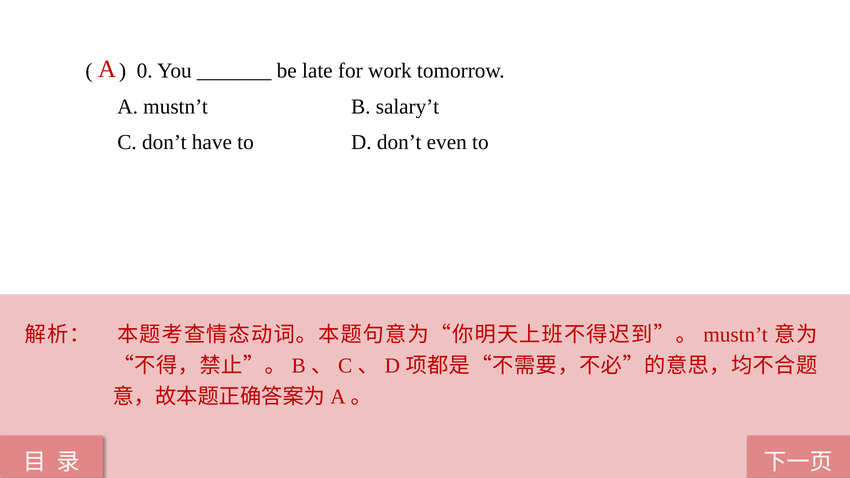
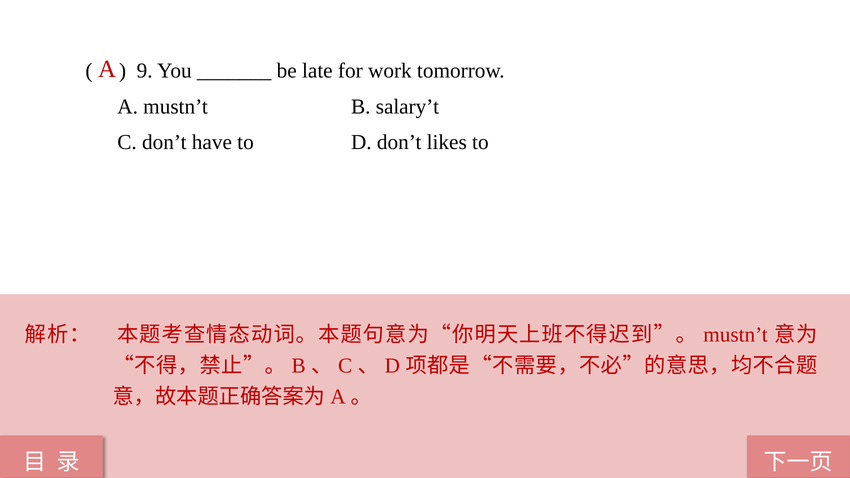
0: 0 -> 9
even: even -> likes
